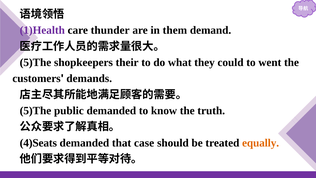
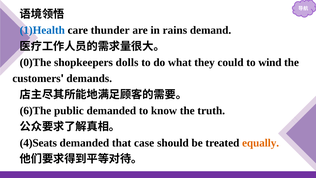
1)Health colour: purple -> blue
them: them -> rains
5)The at (35, 62): 5)The -> 0)The
their: their -> dolls
went: went -> wind
5)The at (35, 110): 5)The -> 6)The
